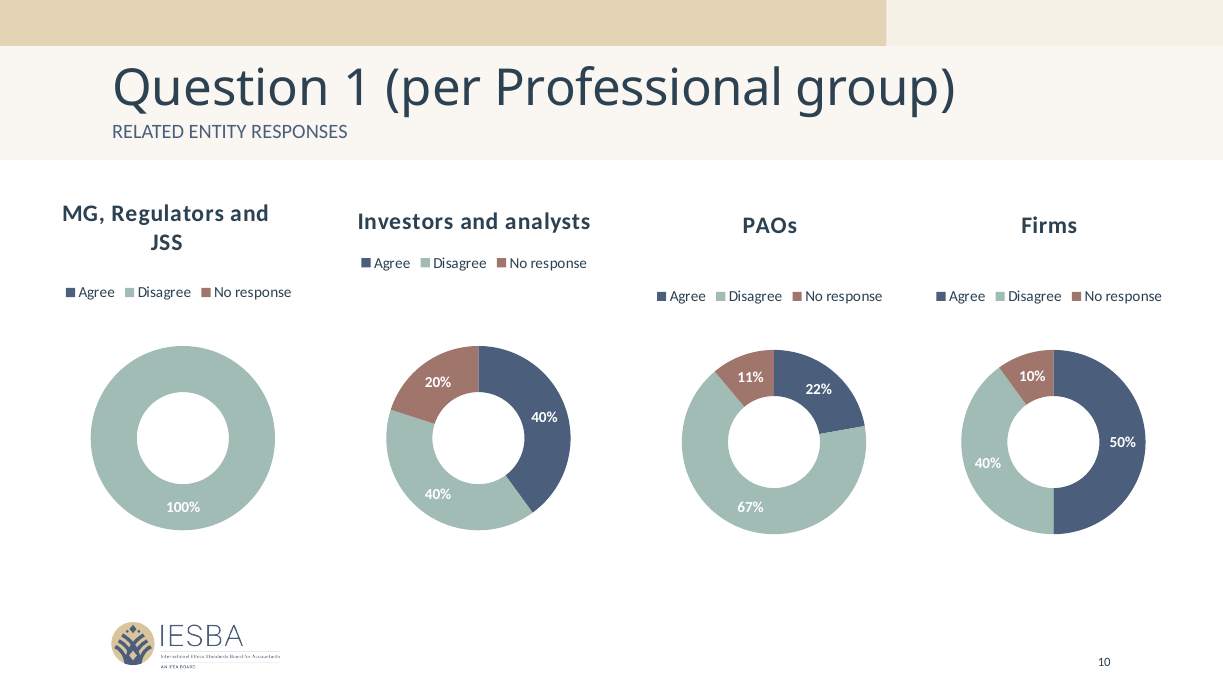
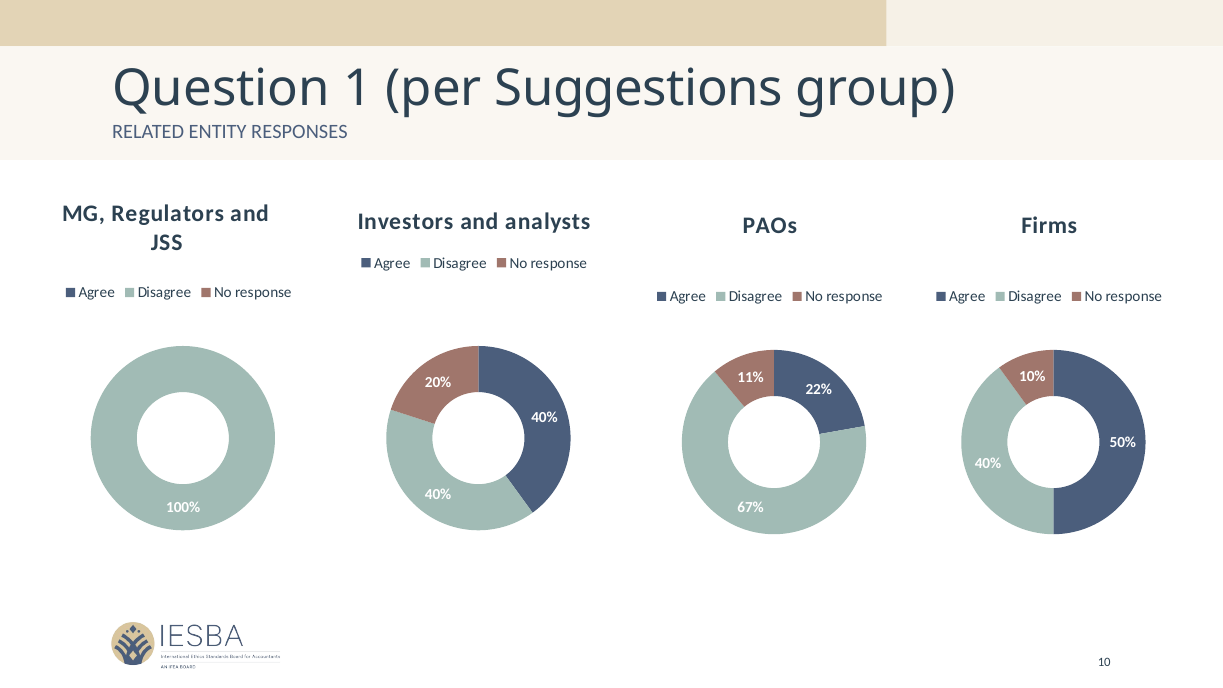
Professional: Professional -> Suggestions
